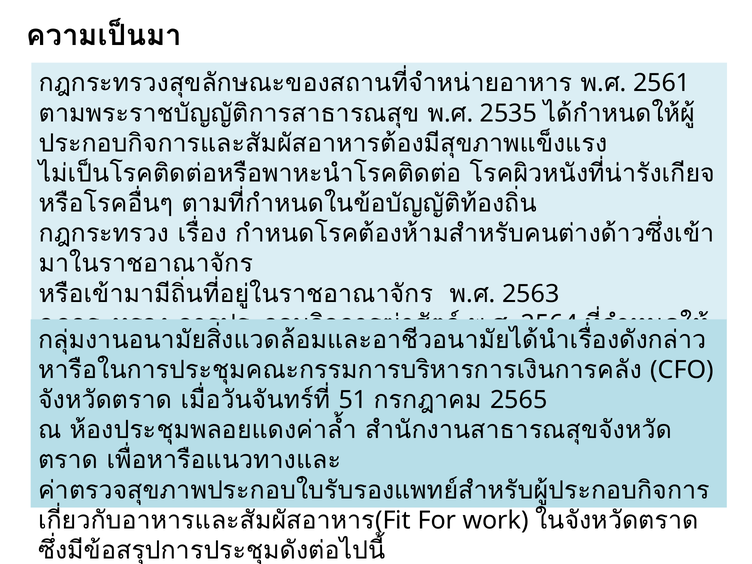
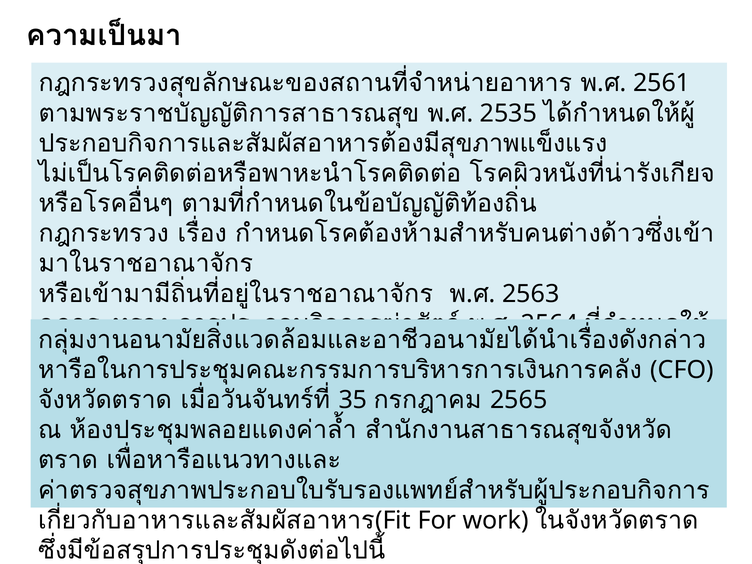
51: 51 -> 35
